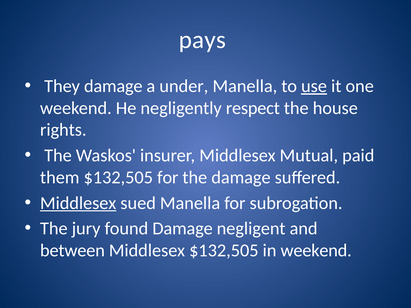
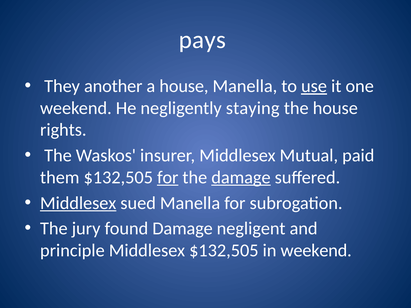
They damage: damage -> another
a under: under -> house
respect: respect -> staying
for at (168, 178) underline: none -> present
damage at (241, 178) underline: none -> present
between: between -> principle
